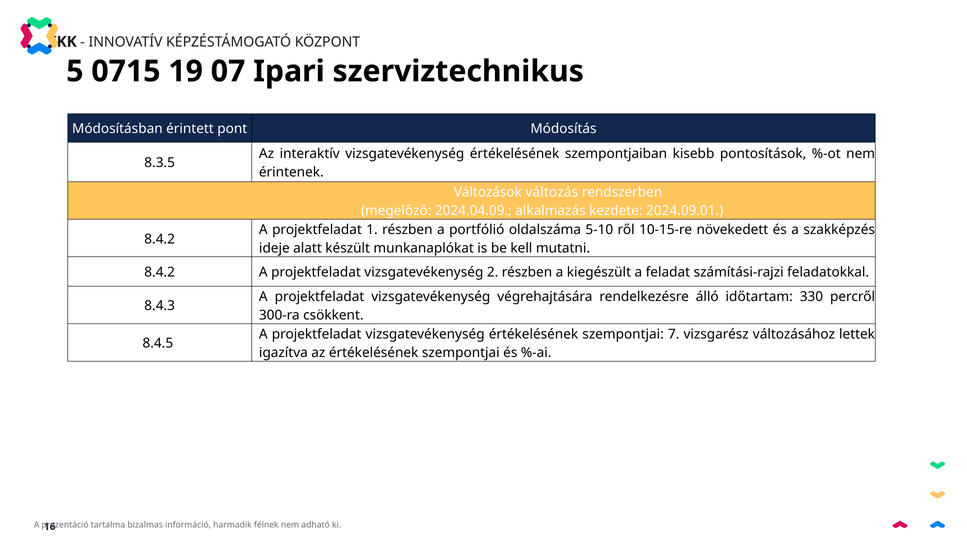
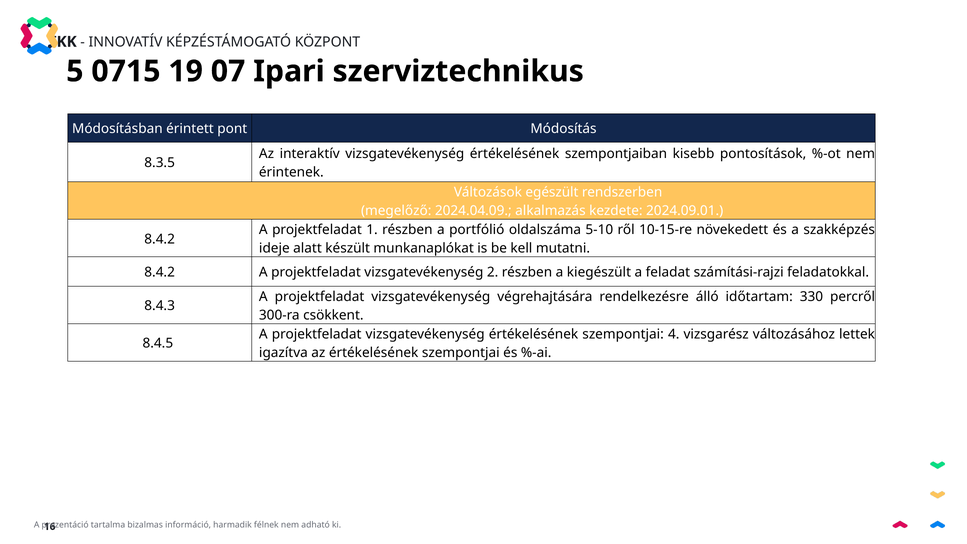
változás: változás -> egészült
7: 7 -> 4
